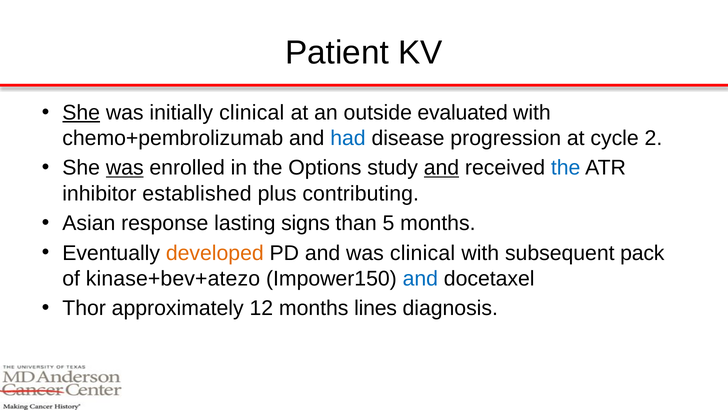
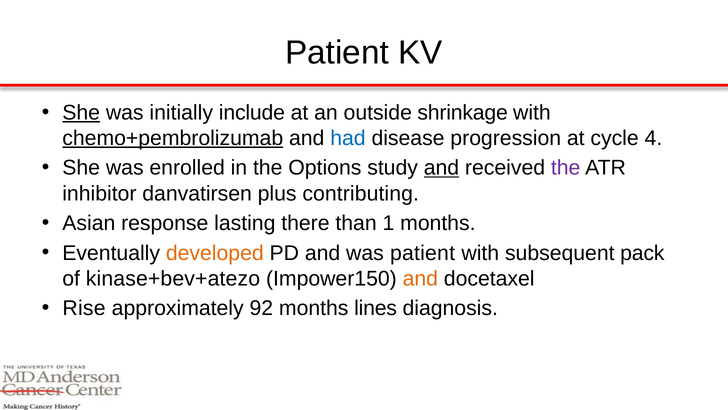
initially clinical: clinical -> include
evaluated: evaluated -> shrinkage
chemo+pembrolizumab underline: none -> present
2: 2 -> 4
was at (125, 168) underline: present -> none
the at (566, 168) colour: blue -> purple
established: established -> danvatirsen
signs: signs -> there
5: 5 -> 1
was clinical: clinical -> patient
and at (420, 278) colour: blue -> orange
Thor: Thor -> Rise
12: 12 -> 92
